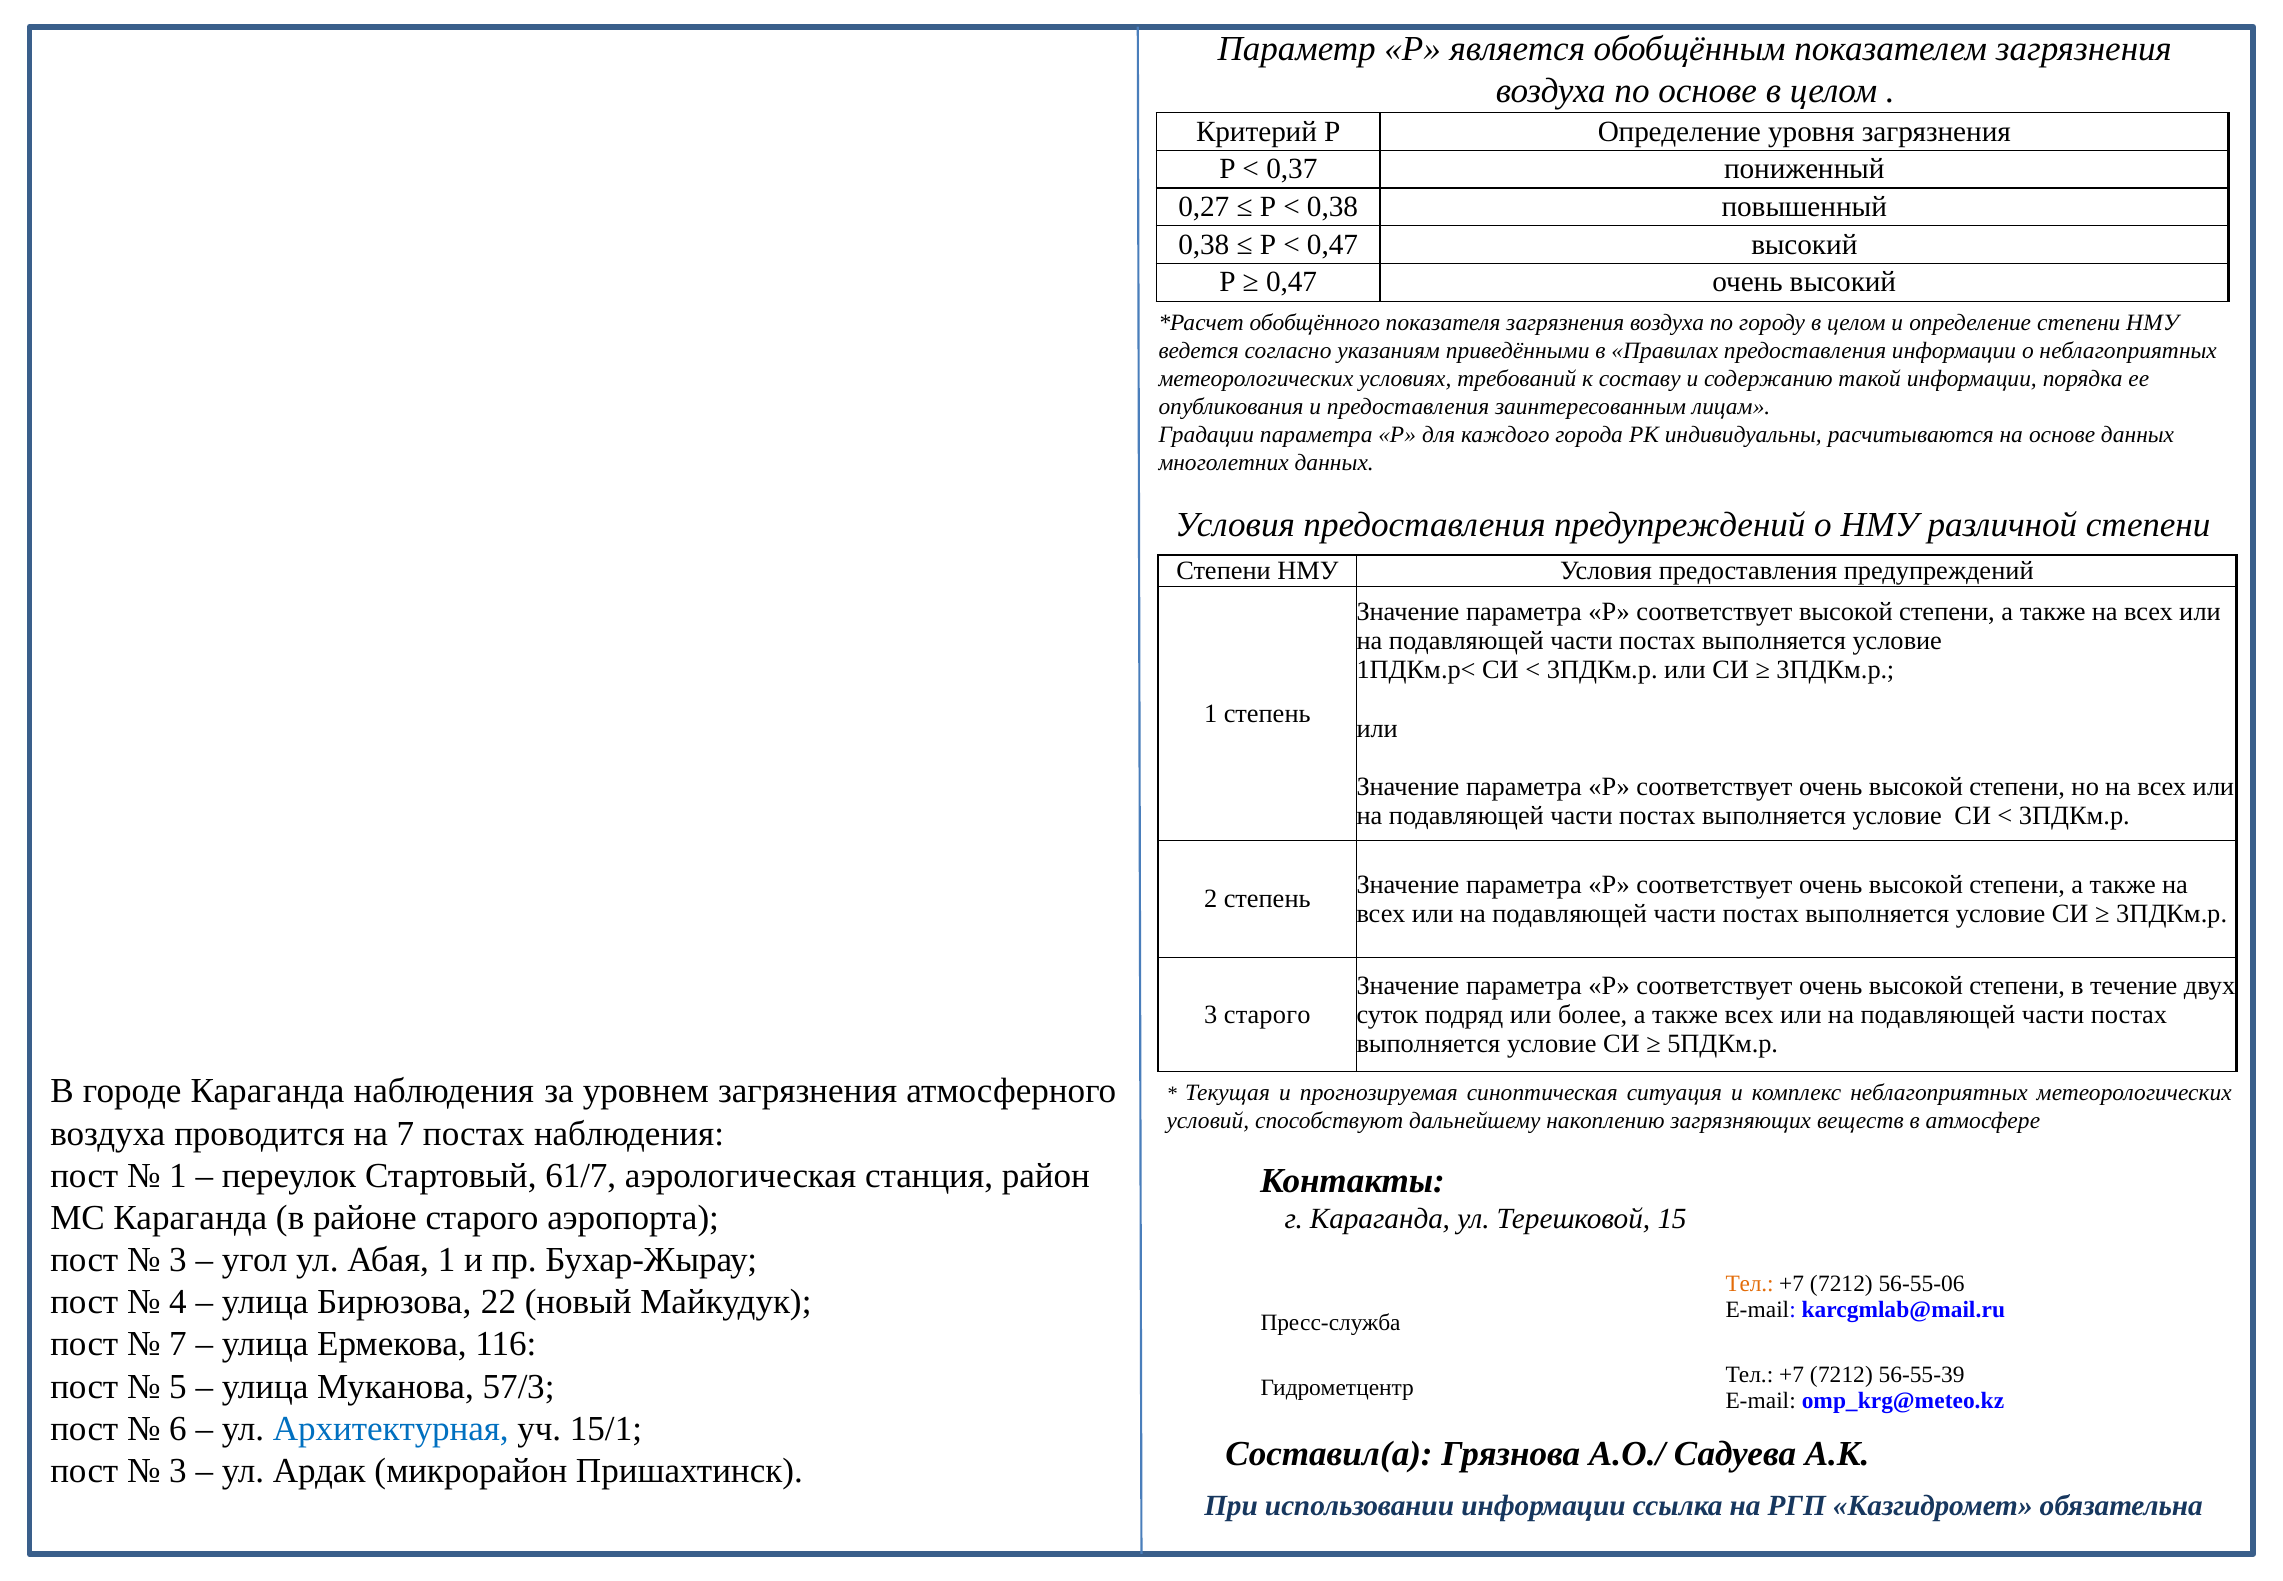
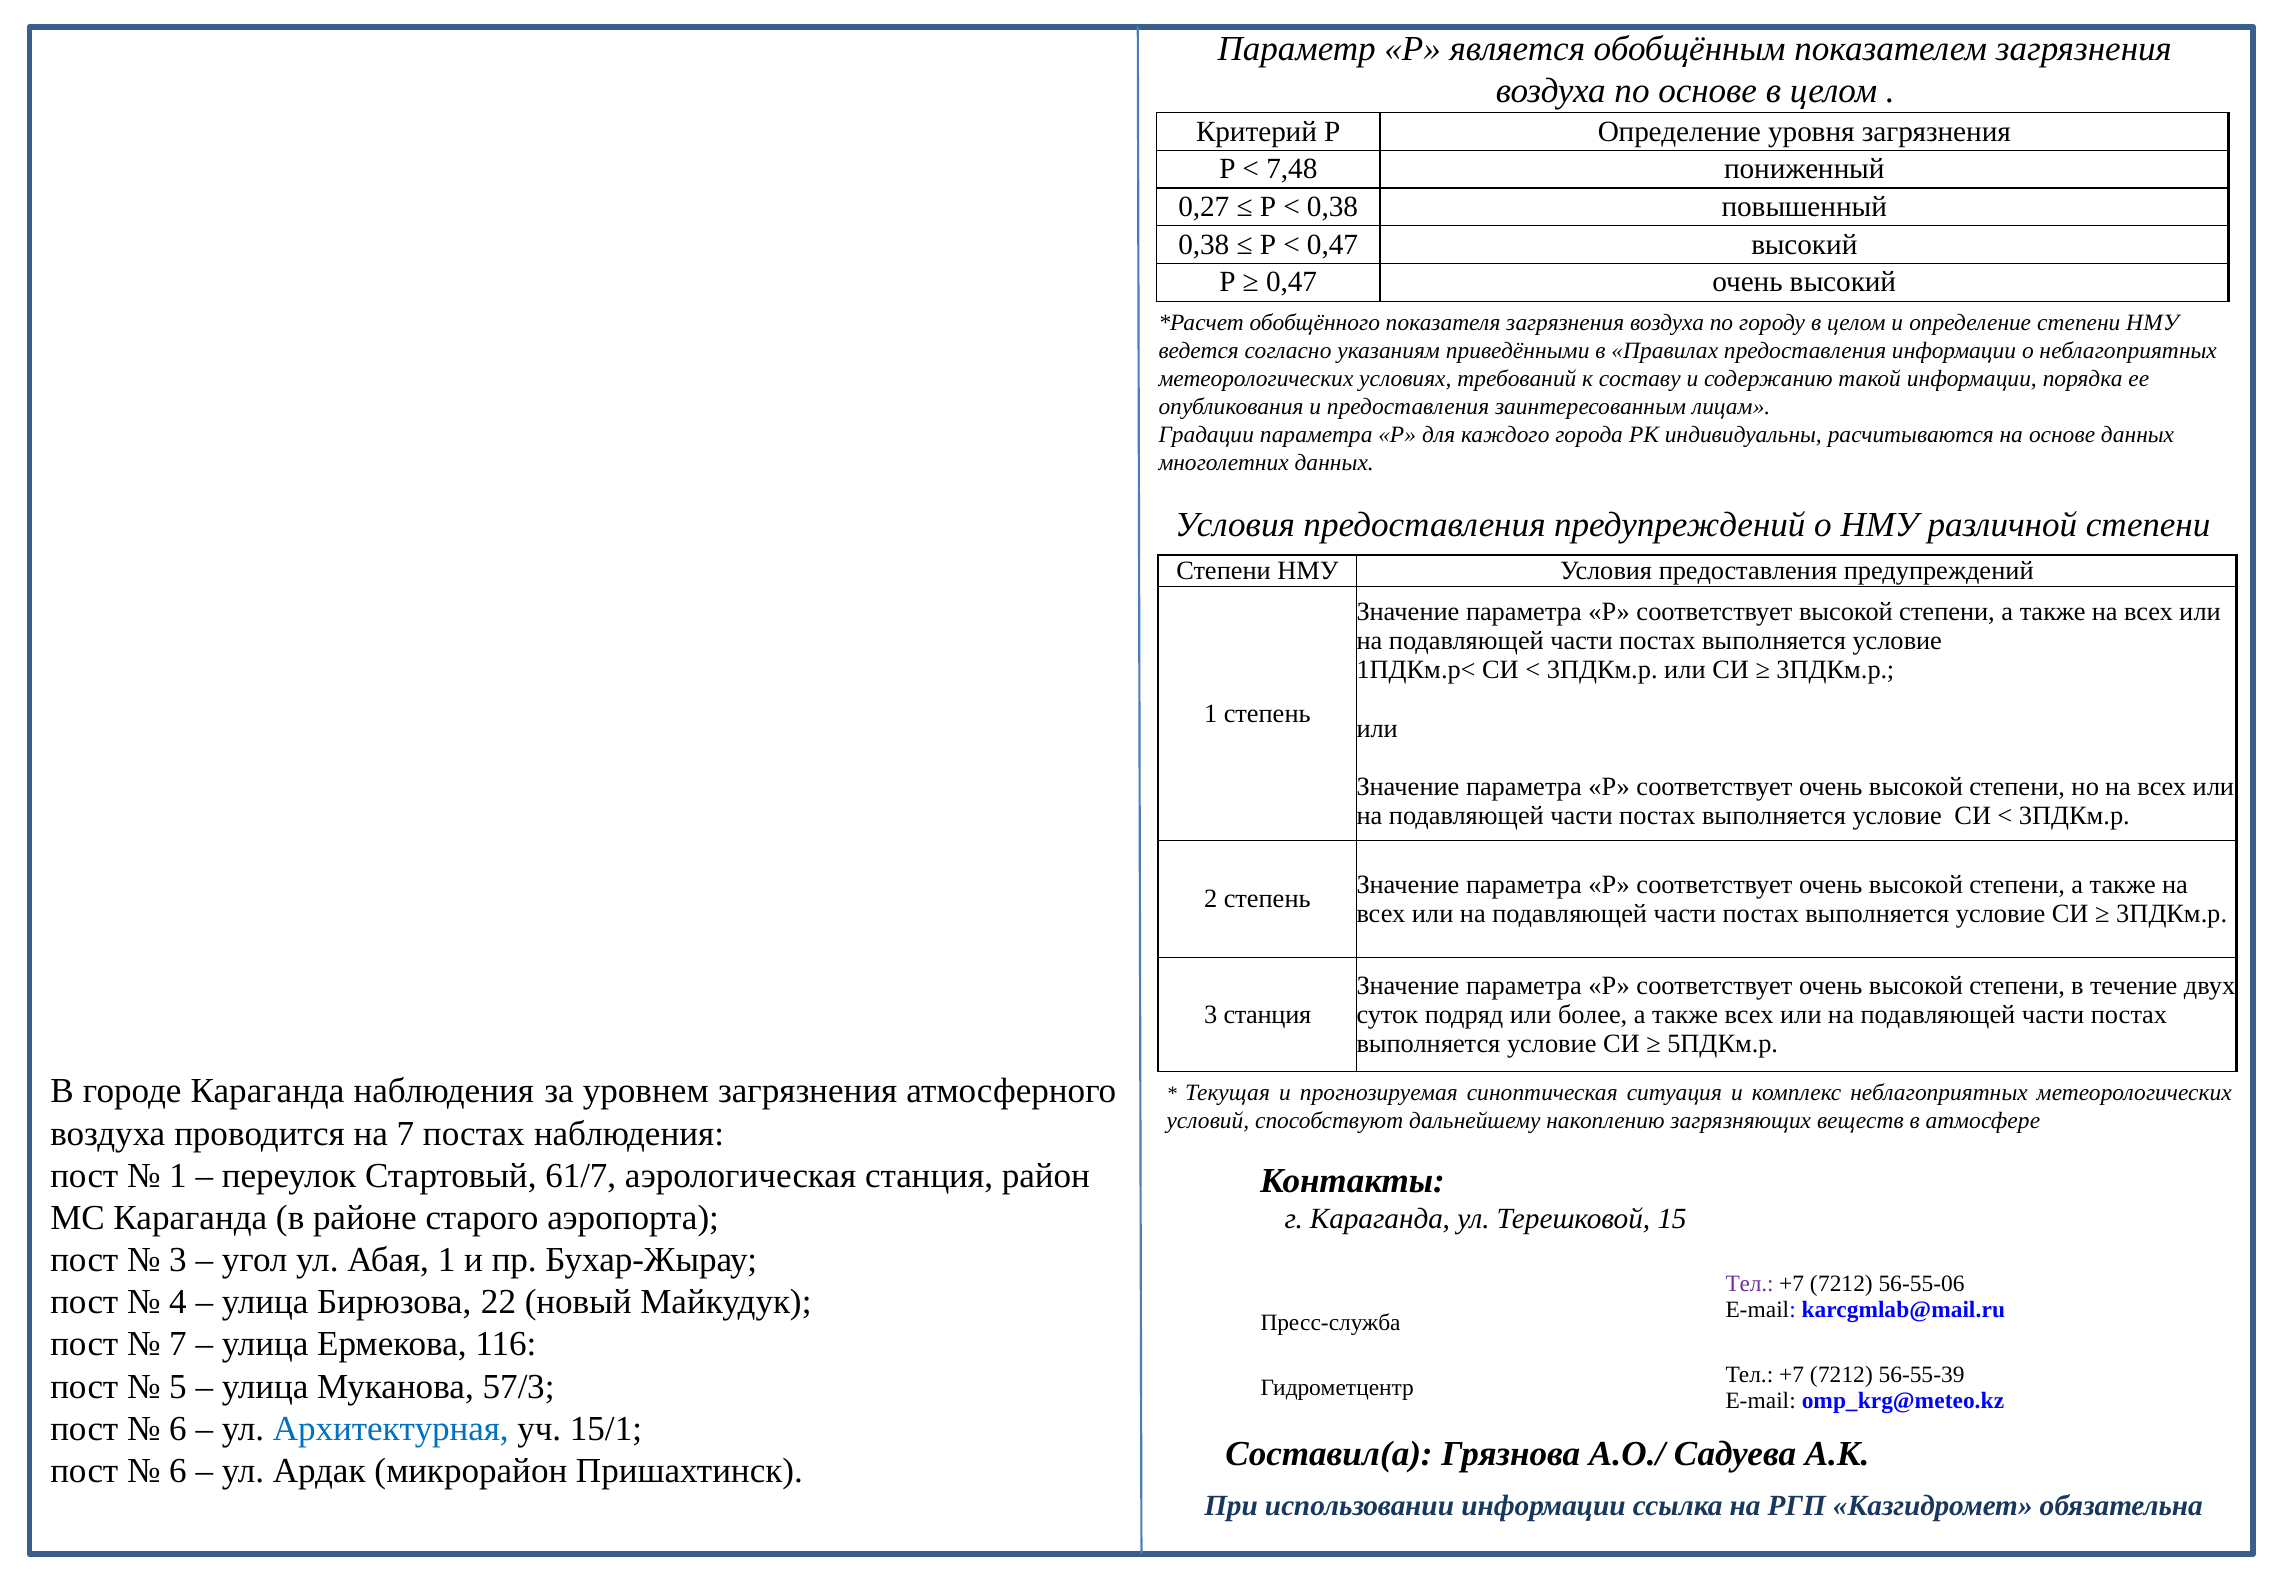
0,37: 0,37 -> 7,48
3 старого: старого -> станция
Тел at (1750, 1283) colour: orange -> purple
3 at (178, 1470): 3 -> 6
